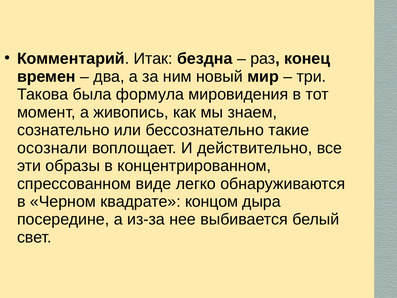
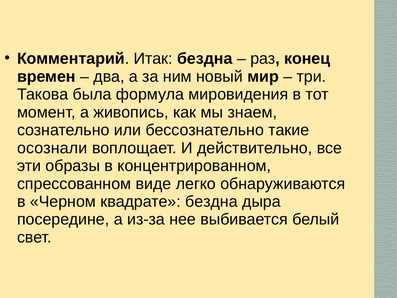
квадрате концом: концом -> бездна
